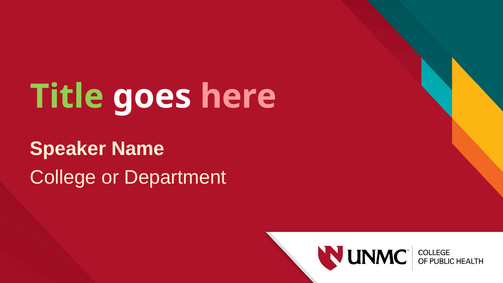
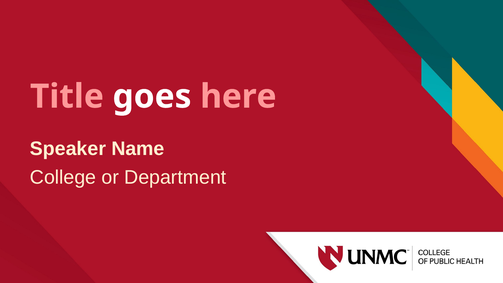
Title colour: light green -> pink
